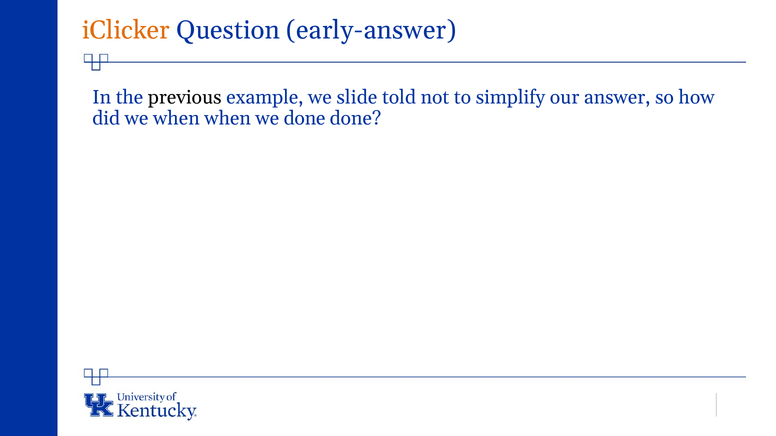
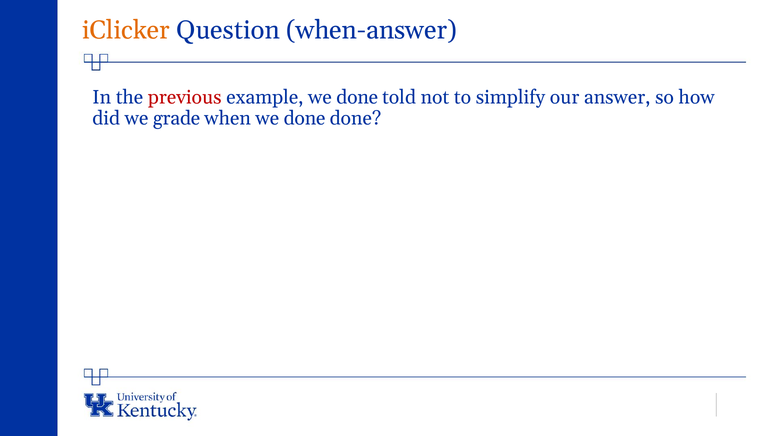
early-answer: early-answer -> when-answer
previous colour: black -> red
example we slide: slide -> done
we when: when -> grade
